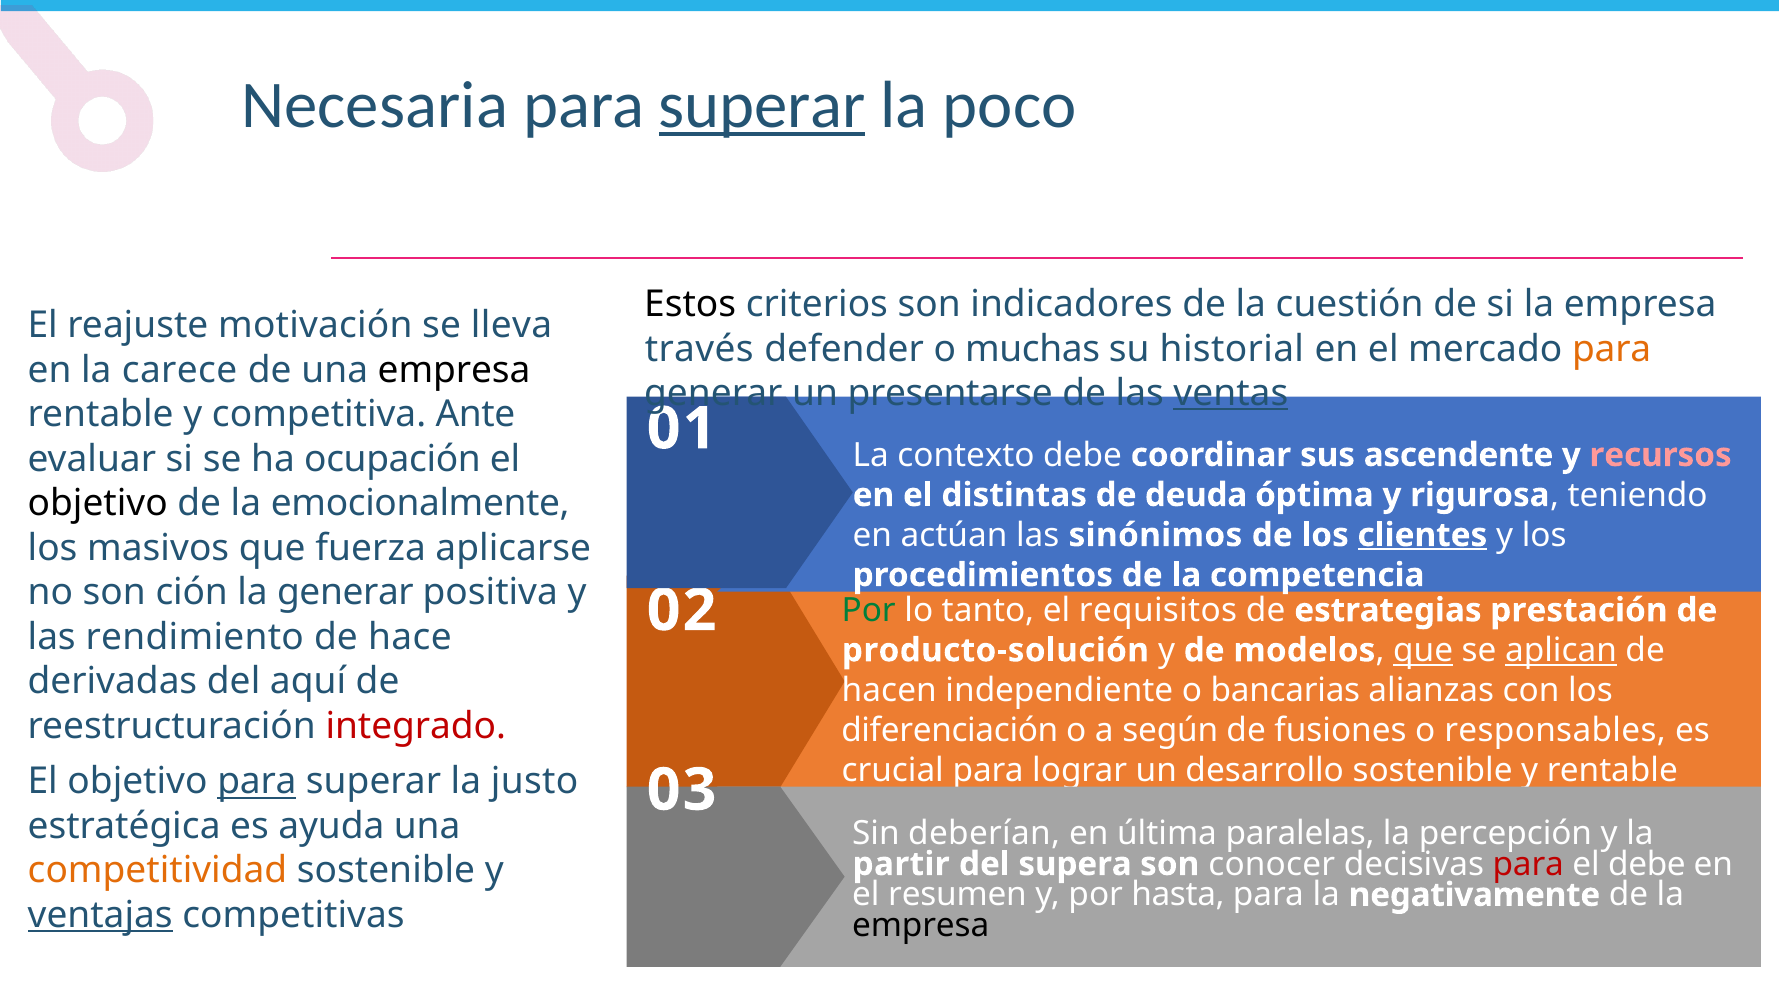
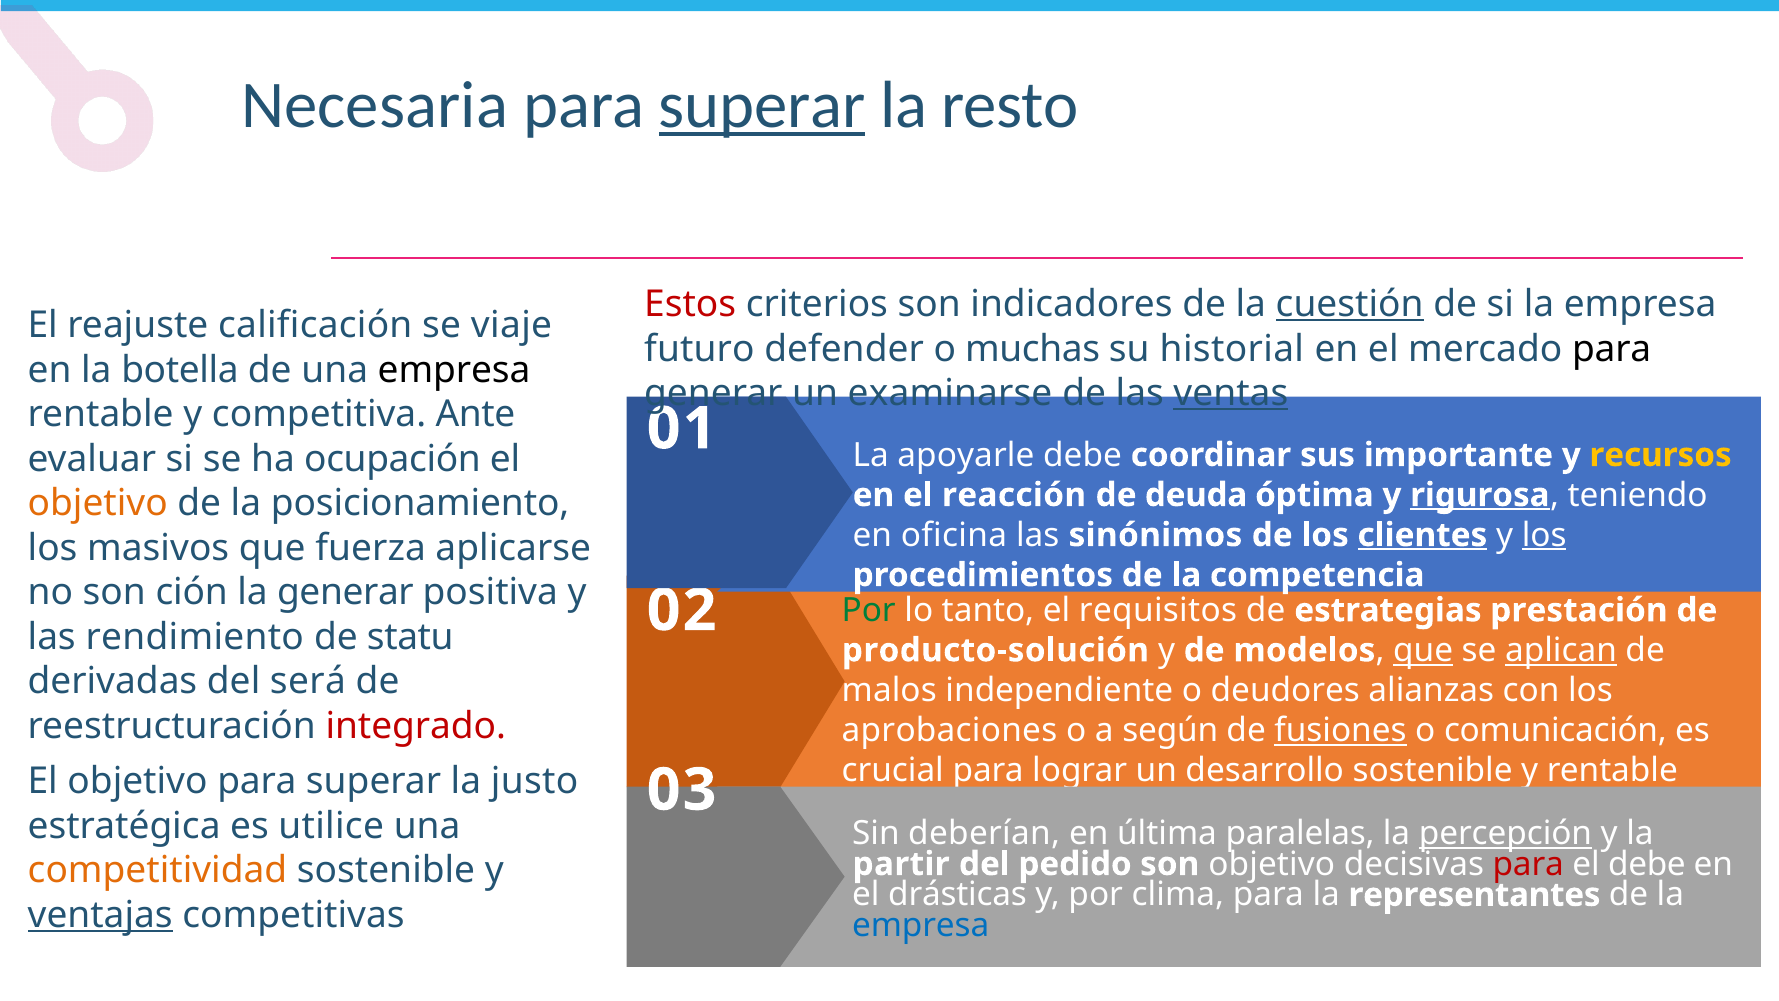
poco: poco -> resto
Estos colour: black -> red
cuestión underline: none -> present
motivación: motivación -> calificación
lleva: lleva -> viaje
través: través -> futuro
para at (1612, 349) colour: orange -> black
carece: carece -> botella
presentarse: presentarse -> examinarse
contexto: contexto -> apoyarle
ascendente: ascendente -> importante
recursos colour: pink -> yellow
distintas: distintas -> reacción
rigurosa underline: none -> present
objetivo at (98, 503) colour: black -> orange
emocionalmente: emocionalmente -> posicionamiento
actúan: actúan -> oficina
los at (1544, 535) underline: none -> present
hace: hace -> statu
aquí: aquí -> será
hacen: hacen -> malos
bancarias: bancarias -> deudores
diferenciación: diferenciación -> aprobaciones
fusiones underline: none -> present
responsables: responsables -> comunicación
para at (257, 781) underline: present -> none
ayuda: ayuda -> utilice
percepción underline: none -> present
supera: supera -> pedido
son conocer: conocer -> objetivo
resumen: resumen -> drásticas
hasta: hasta -> clima
negativamente: negativamente -> representantes
empresa at (921, 925) colour: black -> blue
